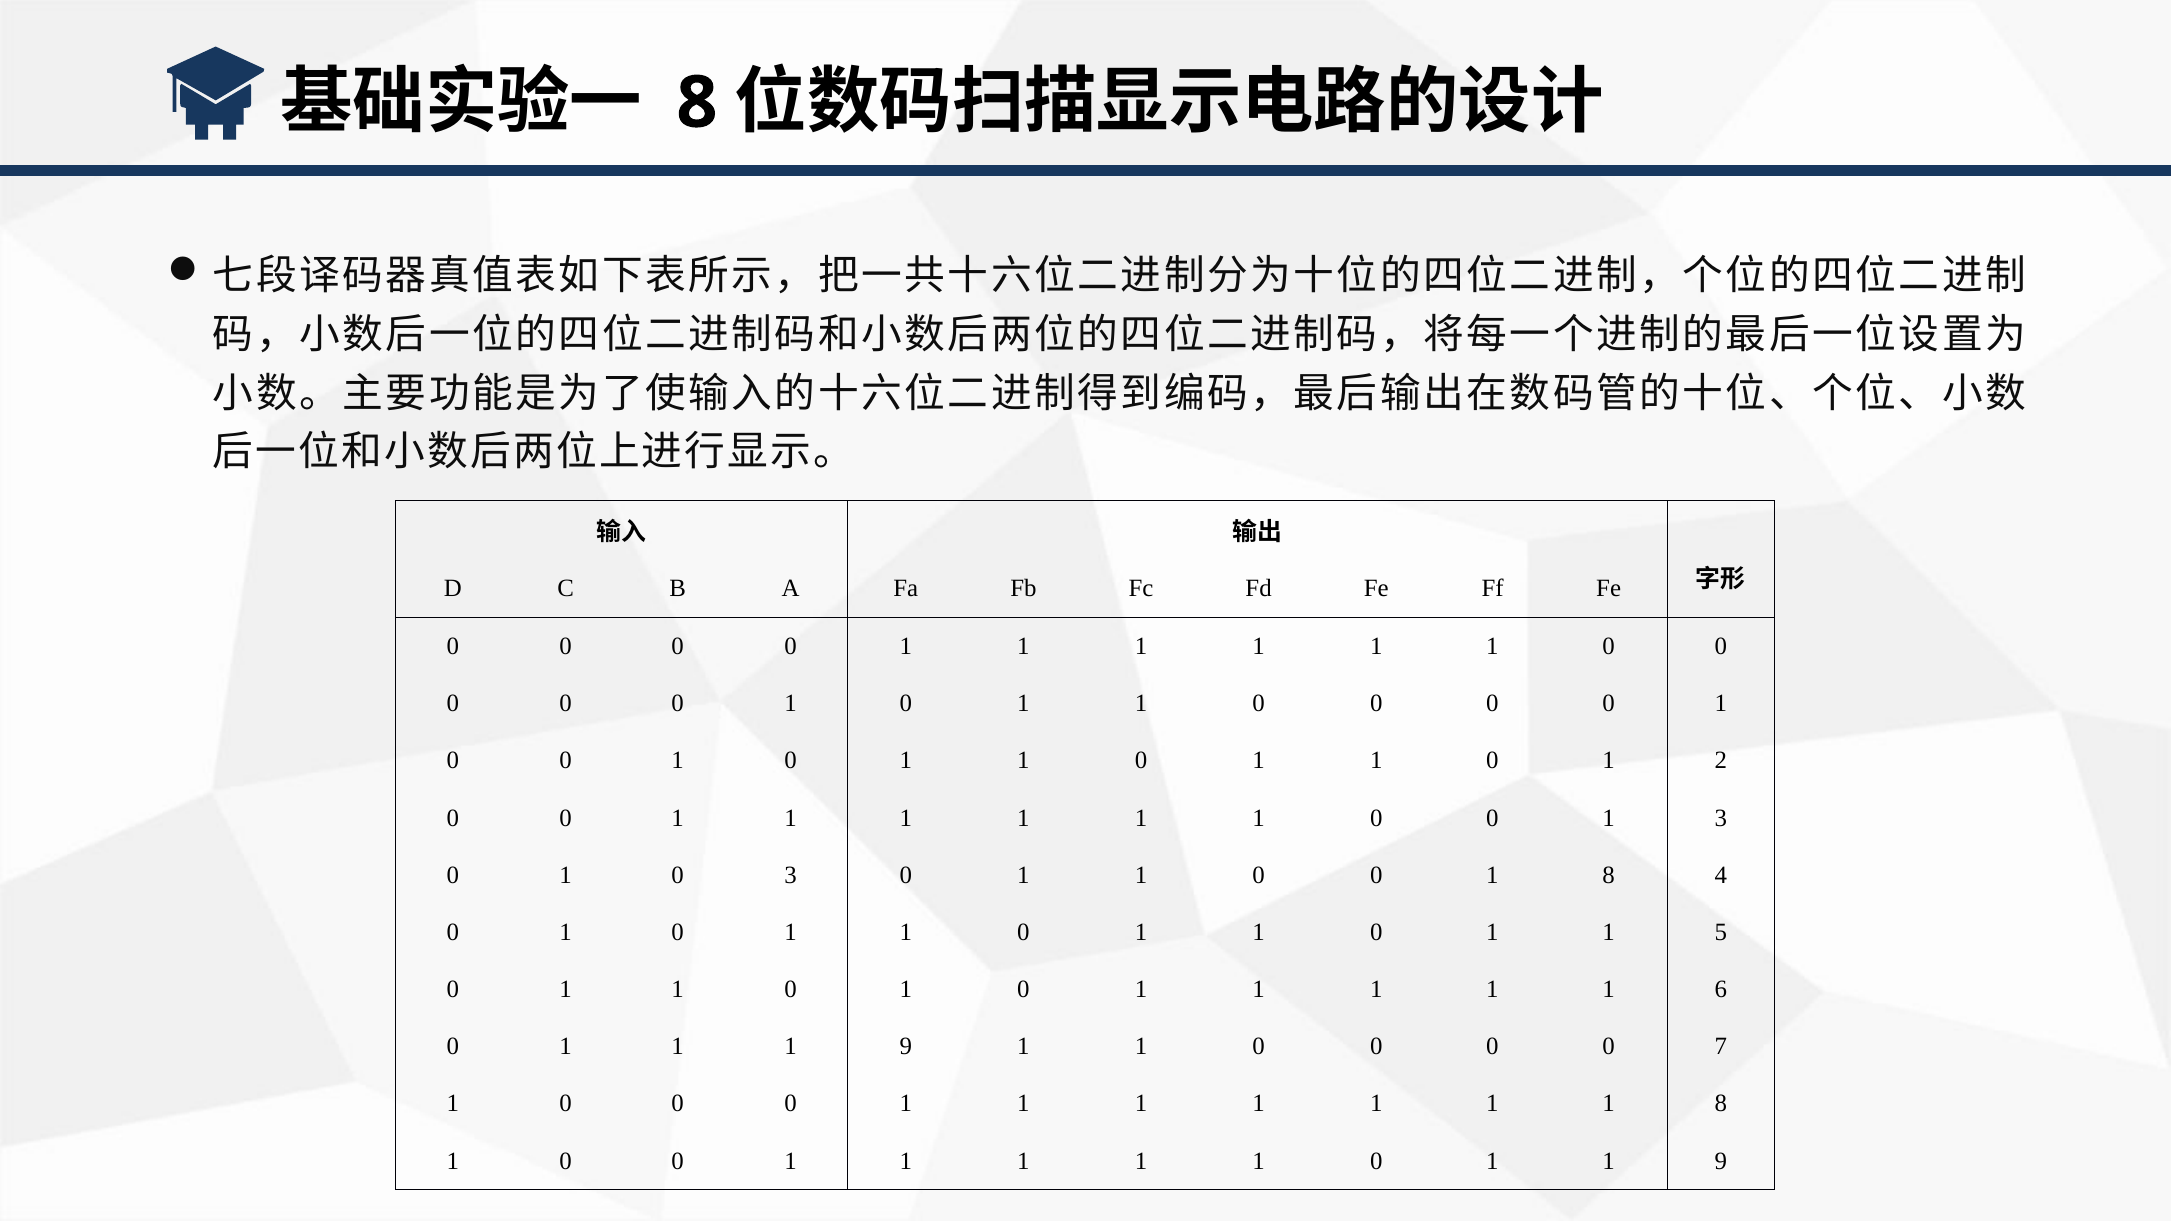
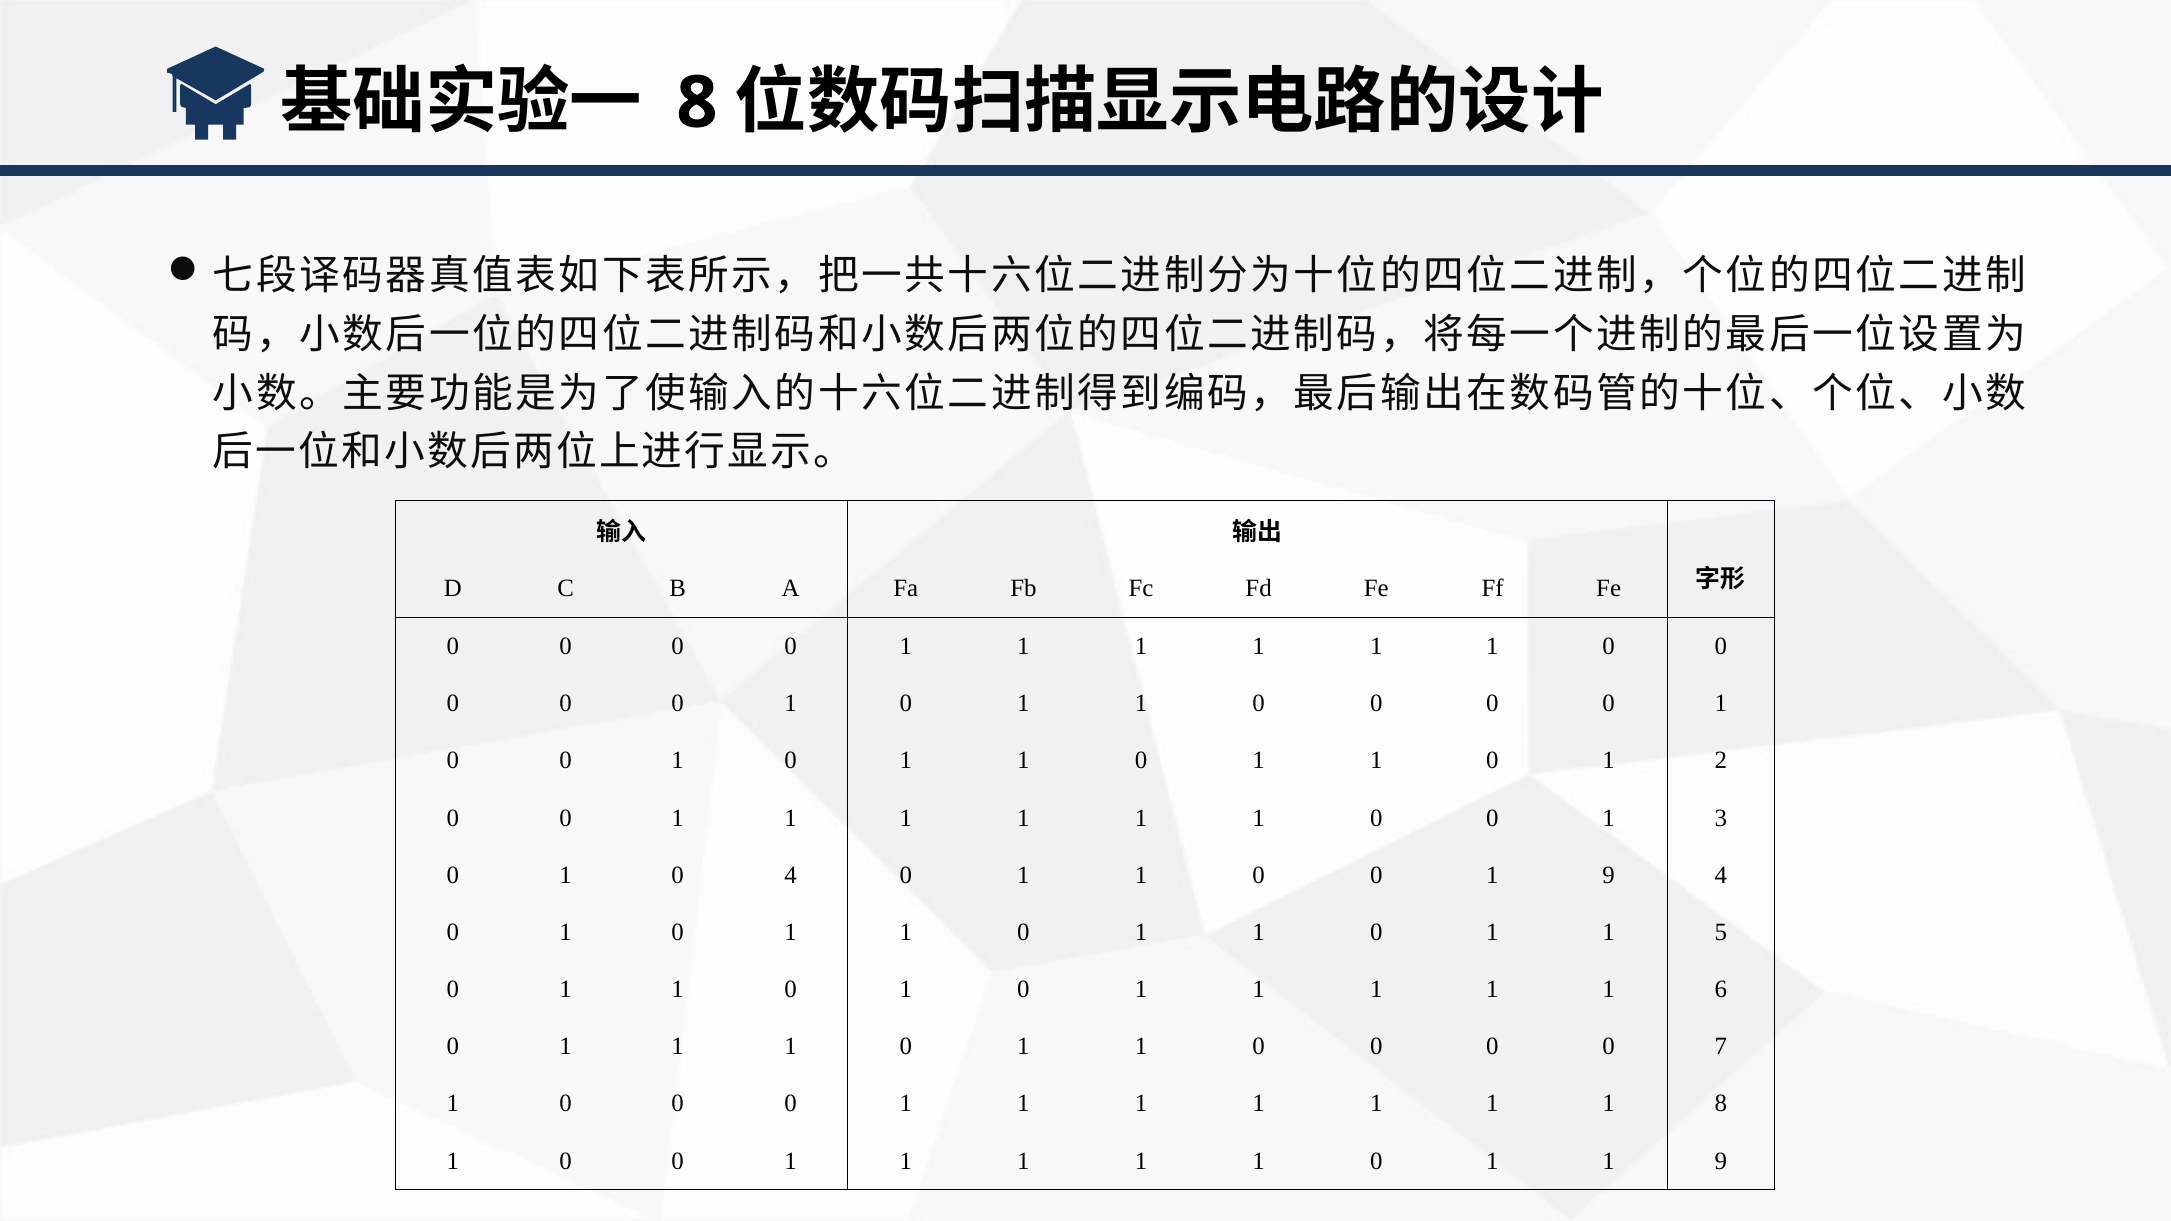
0 3: 3 -> 4
0 1 8: 8 -> 9
9 at (906, 1047): 9 -> 0
